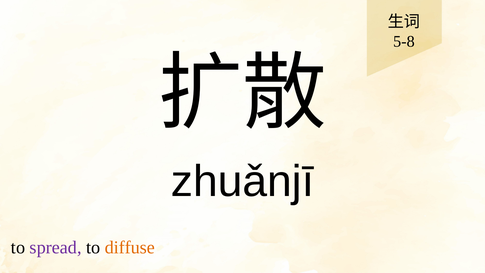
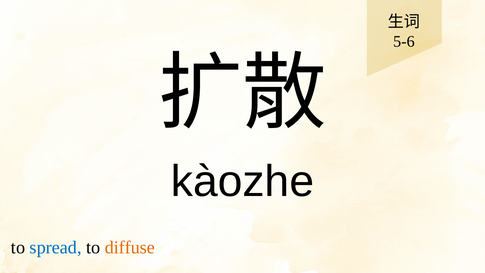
5-8: 5-8 -> 5-6
zhuǎnjī: zhuǎnjī -> kàozhe
spread colour: purple -> blue
